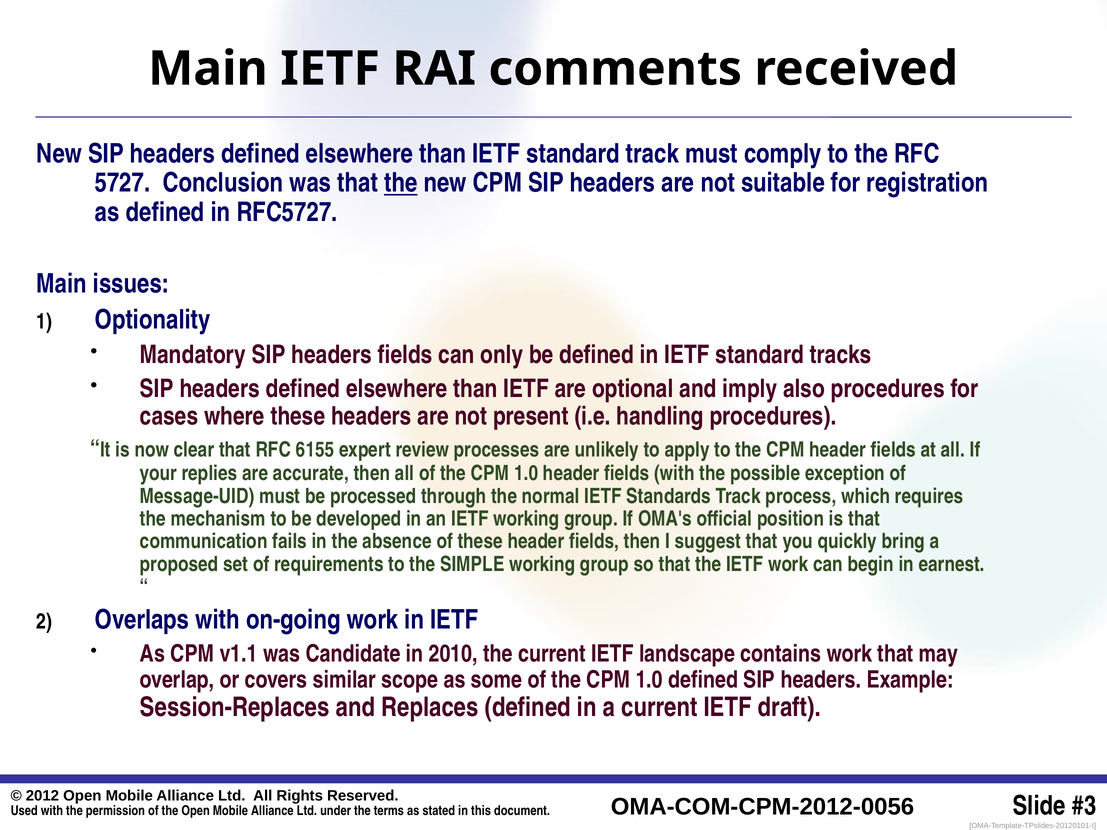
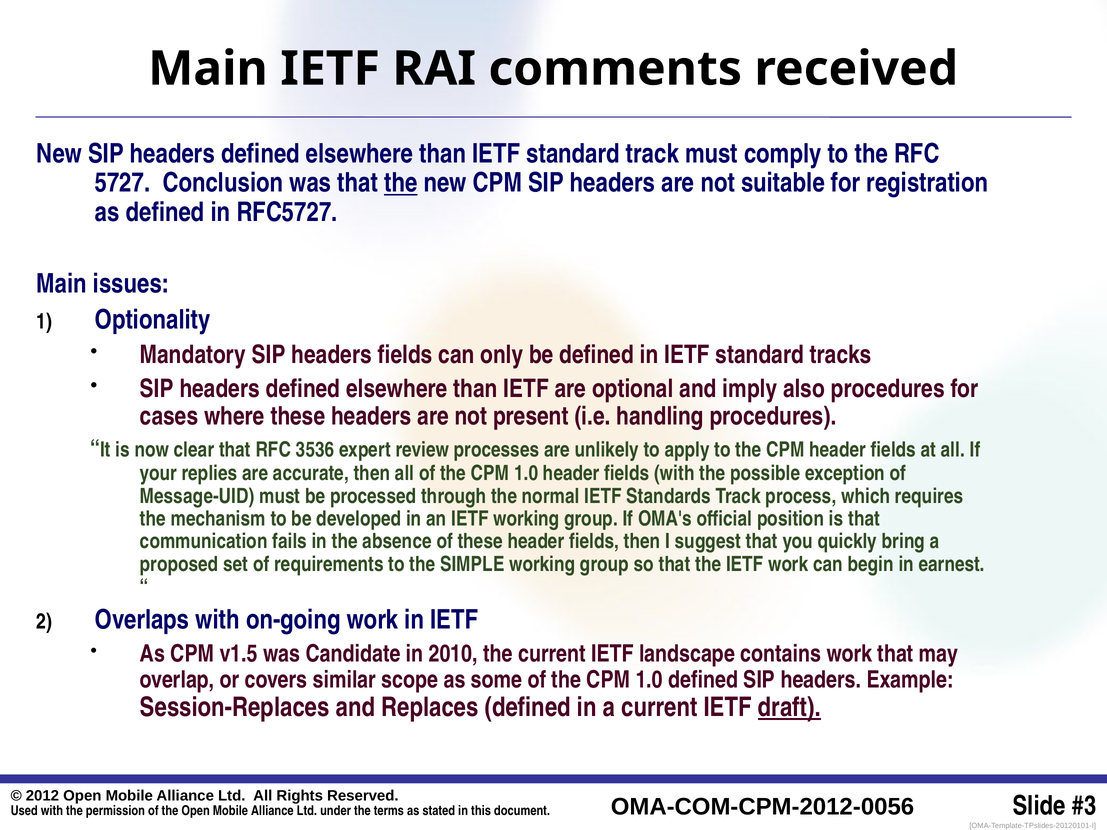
6155: 6155 -> 3536
v1.1: v1.1 -> v1.5
draft underline: none -> present
